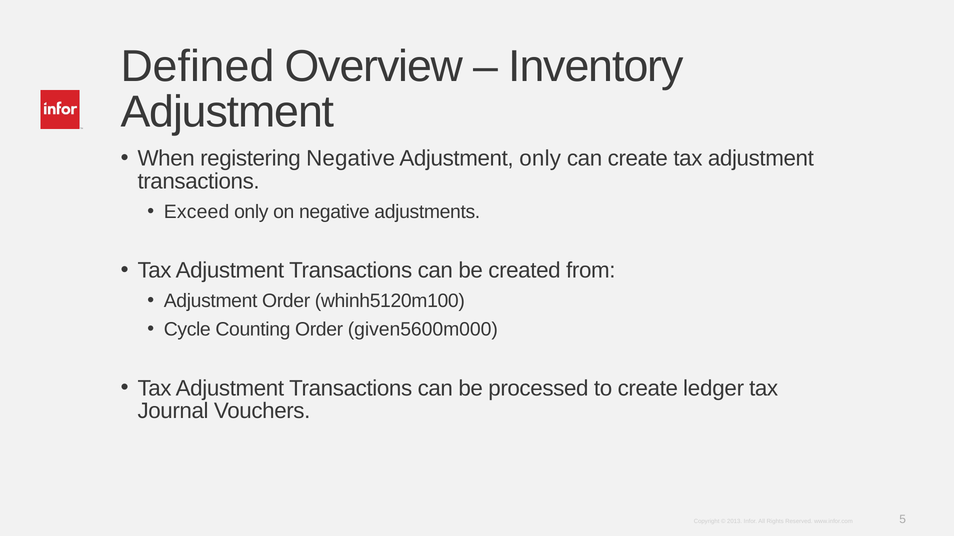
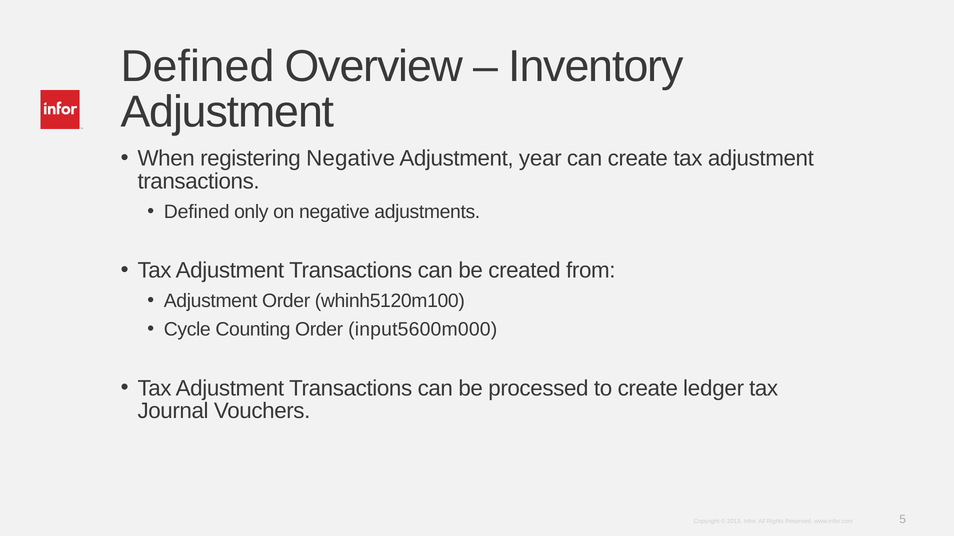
Adjustment only: only -> year
Exceed at (197, 212): Exceed -> Defined
given5600m000: given5600m000 -> input5600m000
